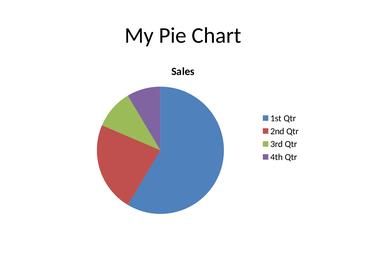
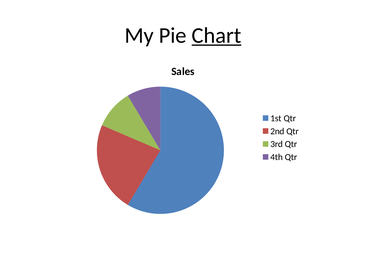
Chart underline: none -> present
